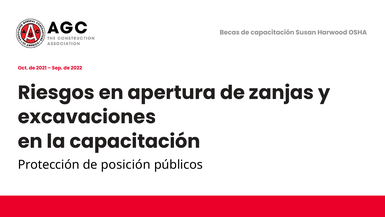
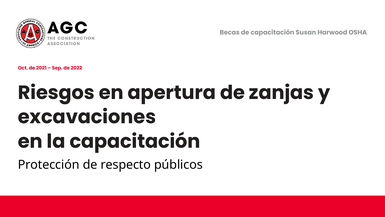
posición: posición -> respecto
